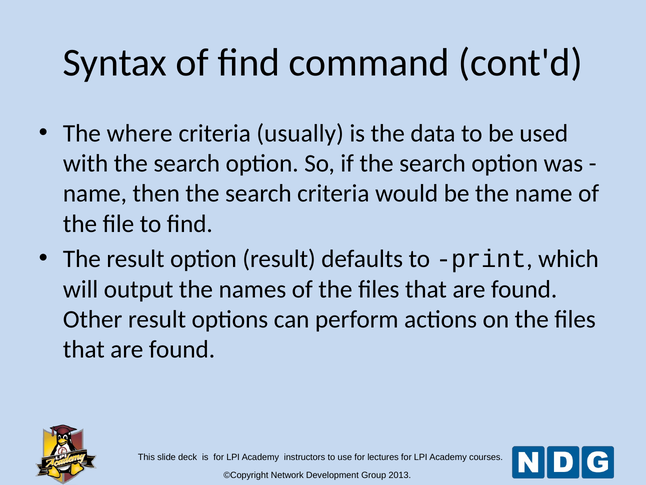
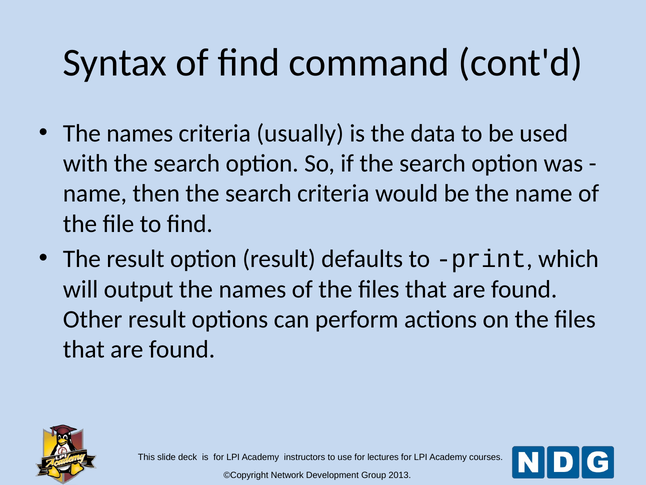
where at (140, 133): where -> names
